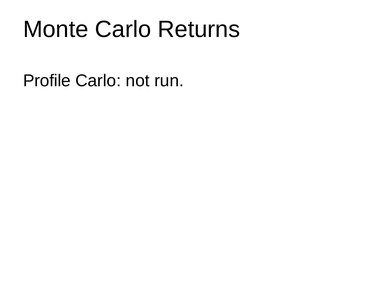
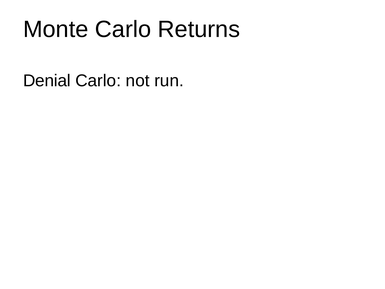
Profile: Profile -> Denial
